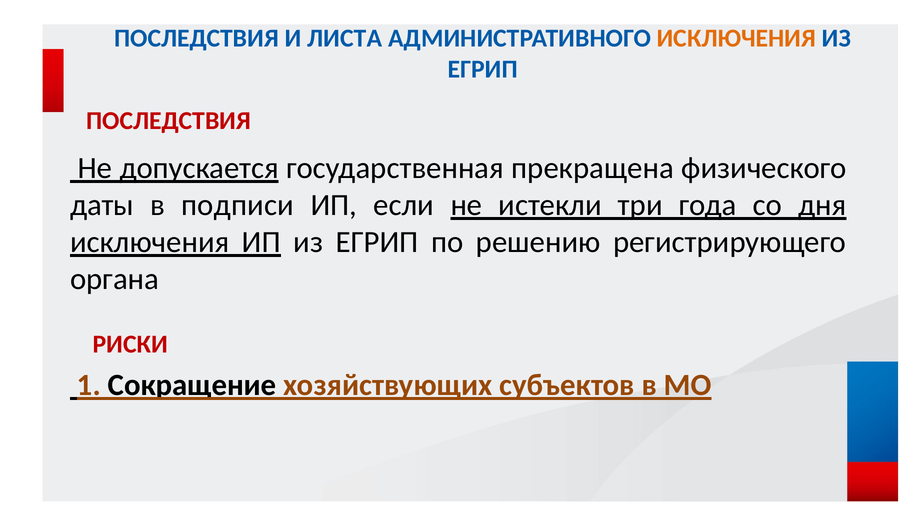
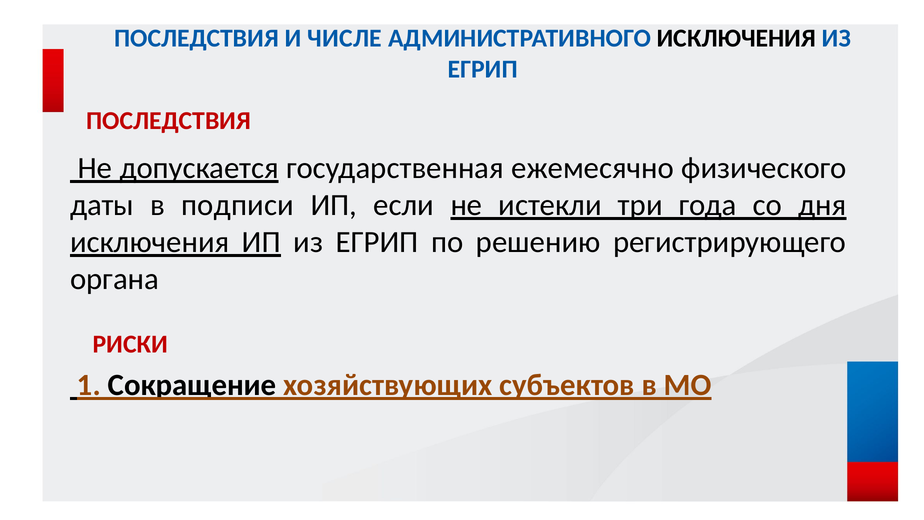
ЛИСТА: ЛИСТА -> ЧИСЛЕ
ИСКЛЮЧЕНИЯ at (736, 38) colour: orange -> black
прекращена: прекращена -> ежемесячно
